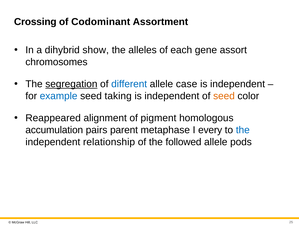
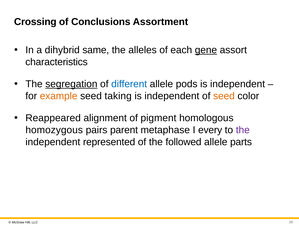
Codominant: Codominant -> Conclusions
show: show -> same
gene underline: none -> present
chromosomes: chromosomes -> characteristics
case: case -> pods
example colour: blue -> orange
accumulation: accumulation -> homozygous
the at (243, 130) colour: blue -> purple
relationship: relationship -> represented
pods: pods -> parts
